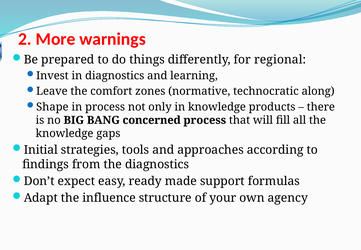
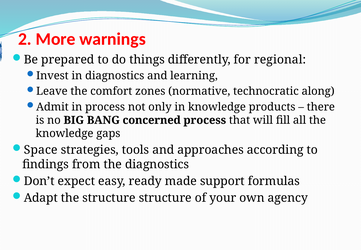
Shape: Shape -> Admit
Initial: Initial -> Space
the influence: influence -> structure
